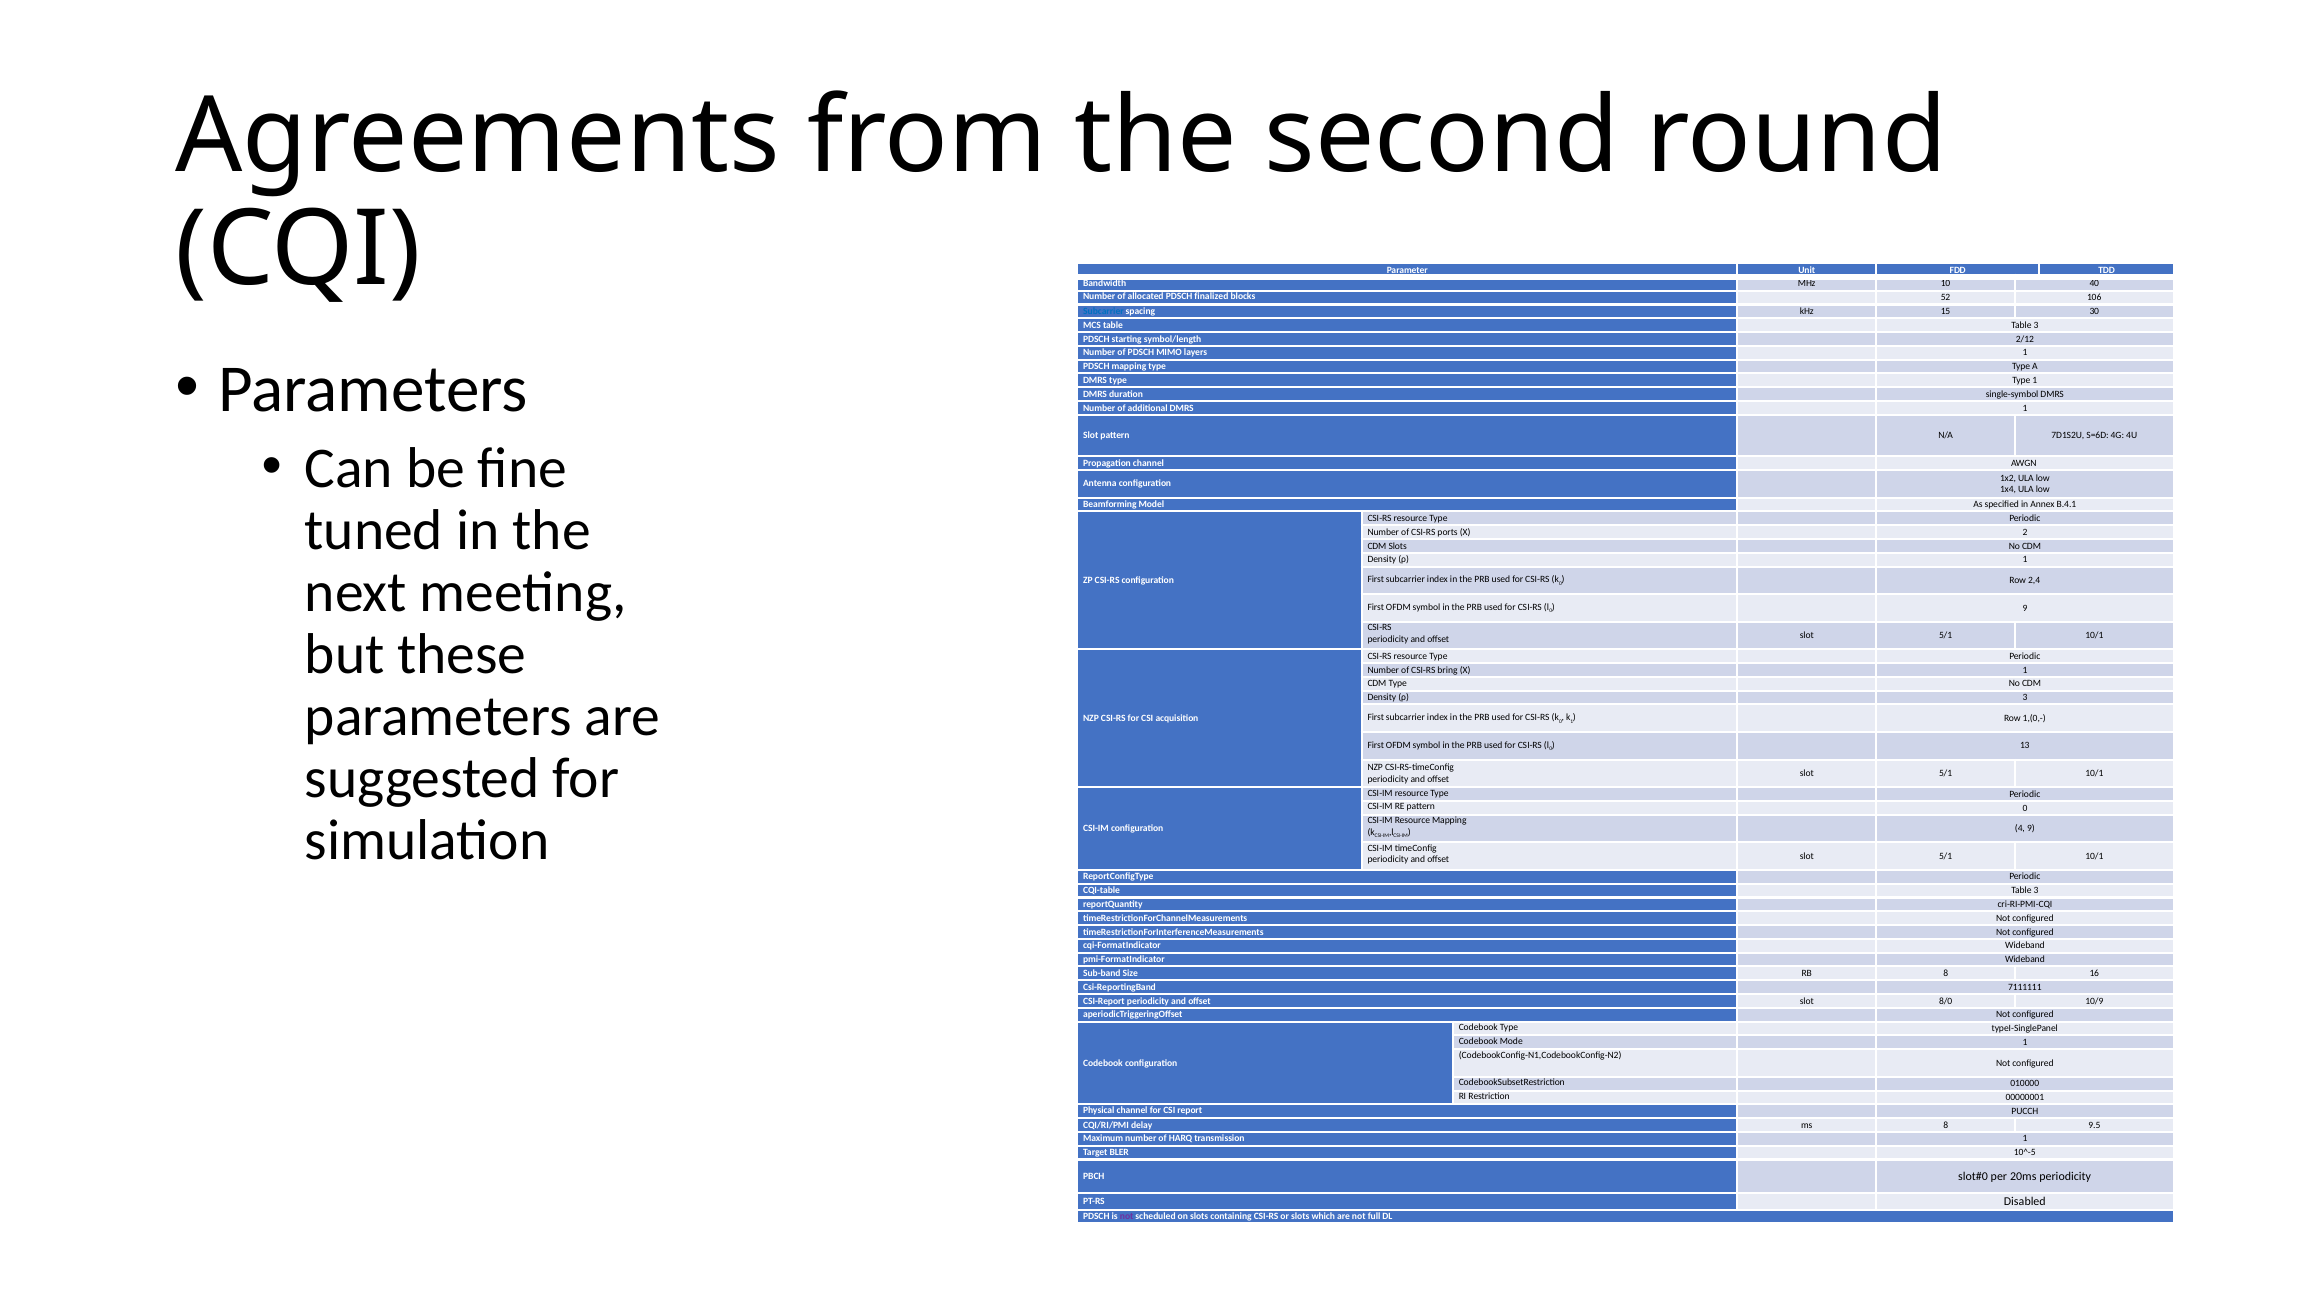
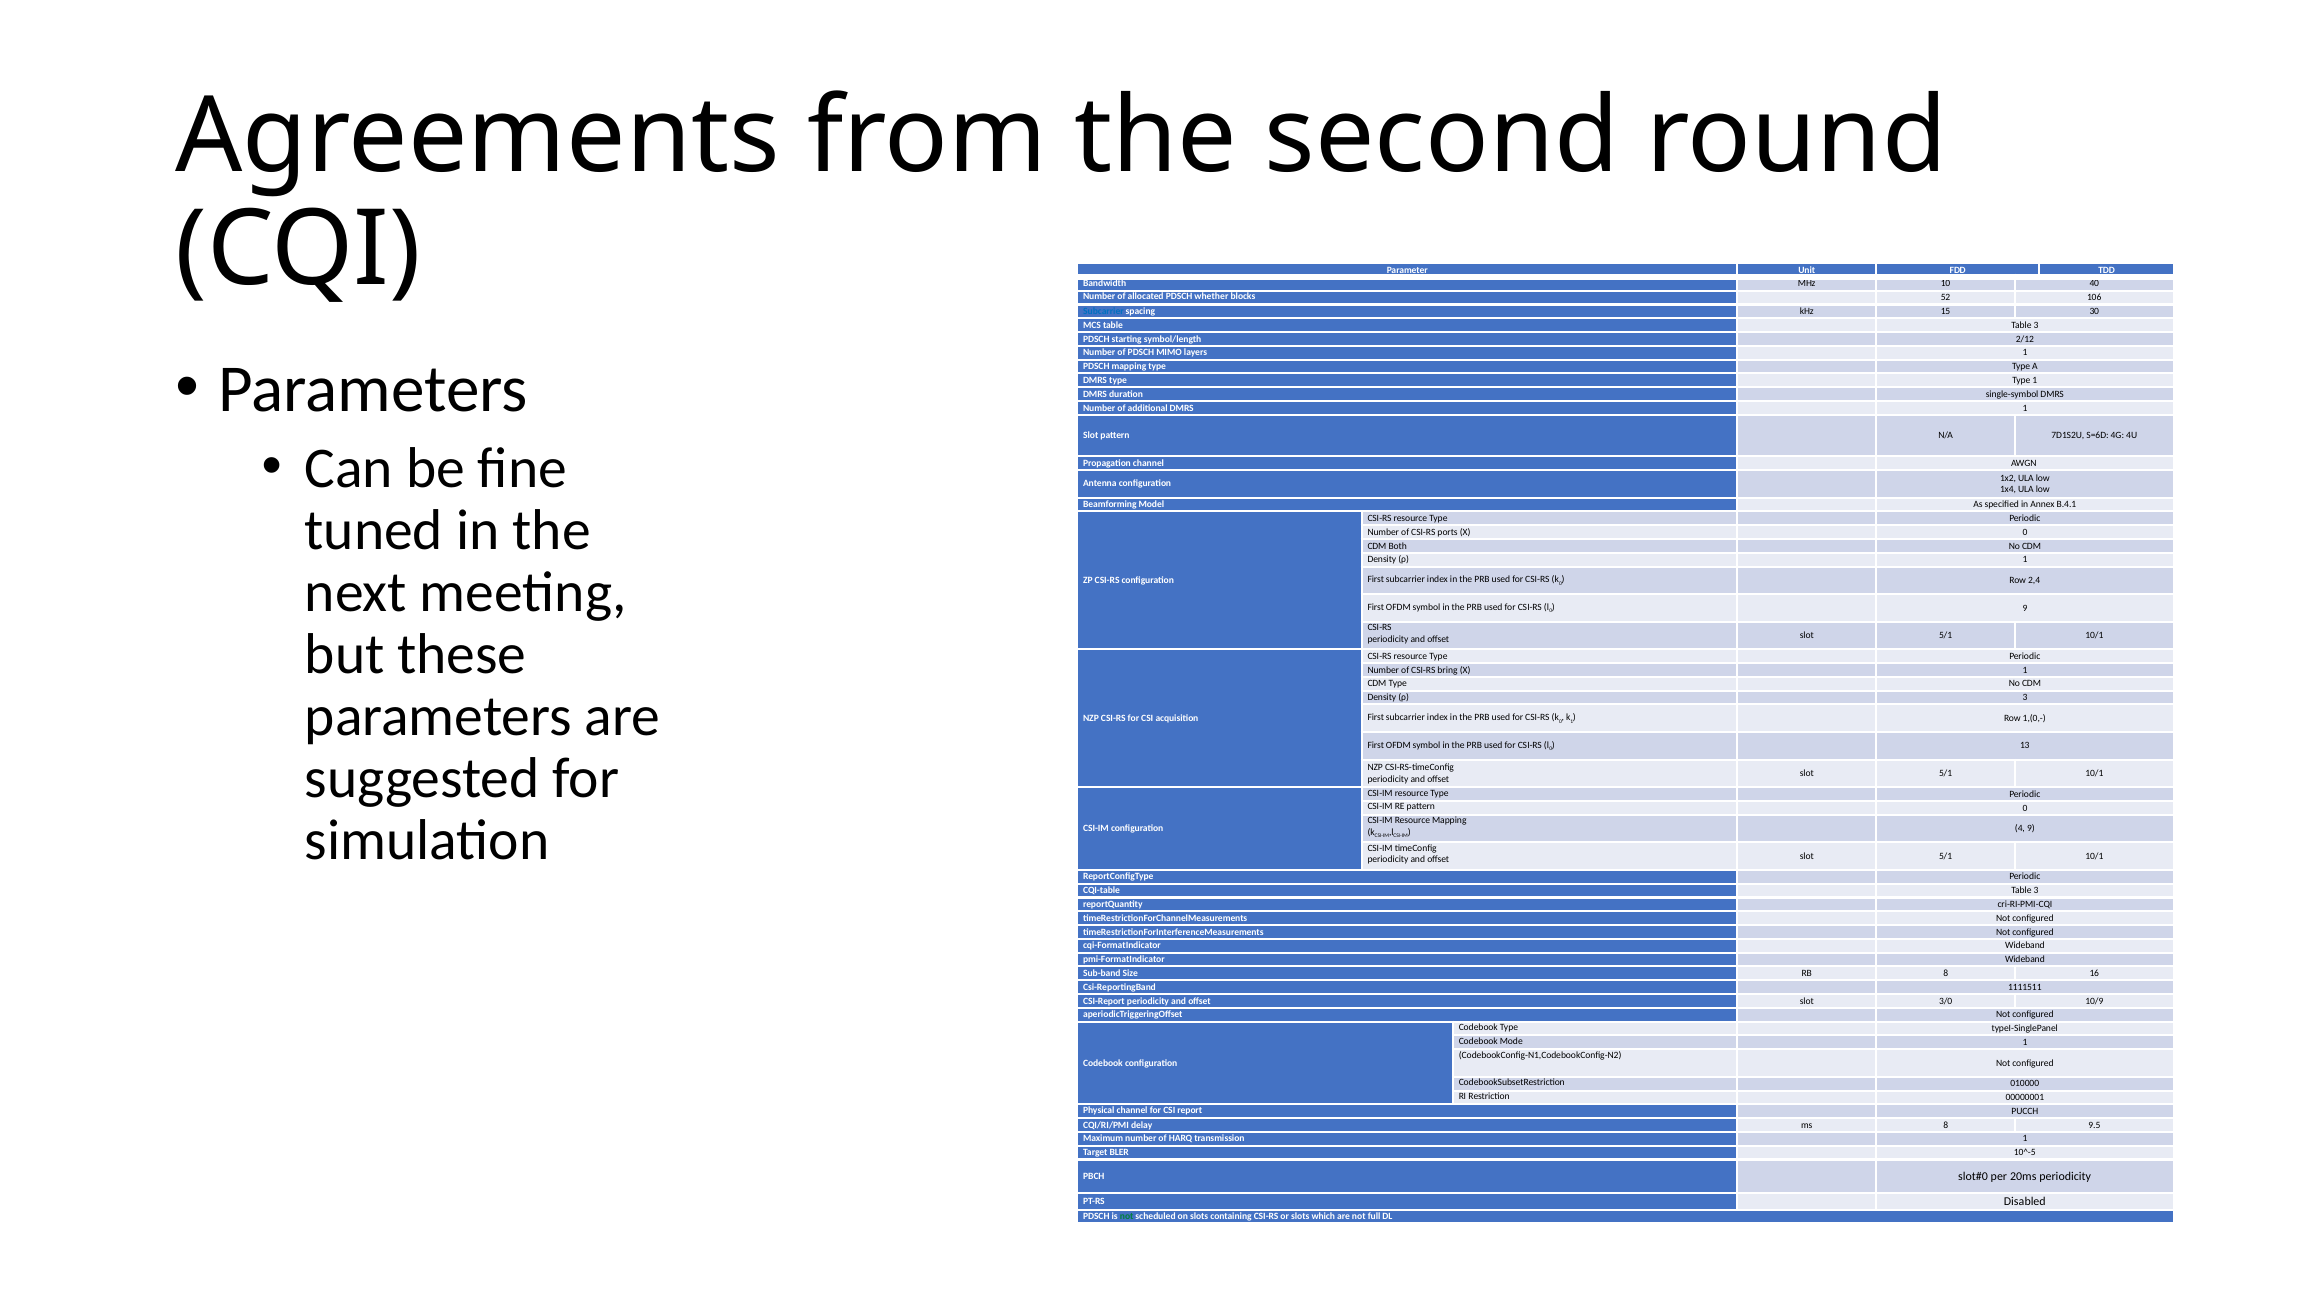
finalized: finalized -> whether
X 2: 2 -> 0
CDM Slots: Slots -> Both
7111111: 7111111 -> 1111511
8/0: 8/0 -> 3/0
not at (1127, 1217) colour: purple -> green
